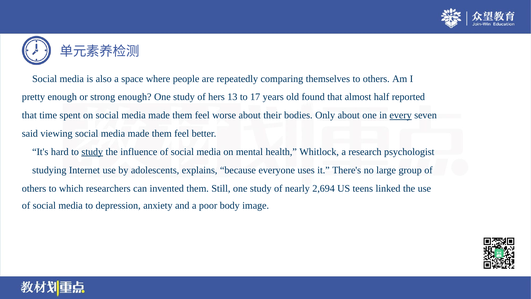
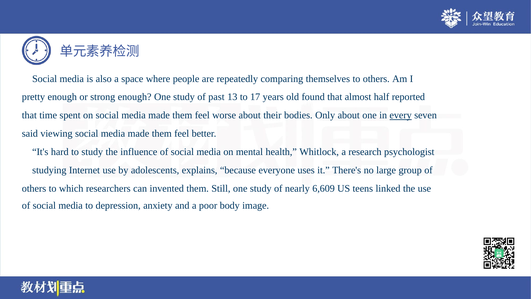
hers: hers -> past
study at (92, 152) underline: present -> none
2,694: 2,694 -> 6,609
